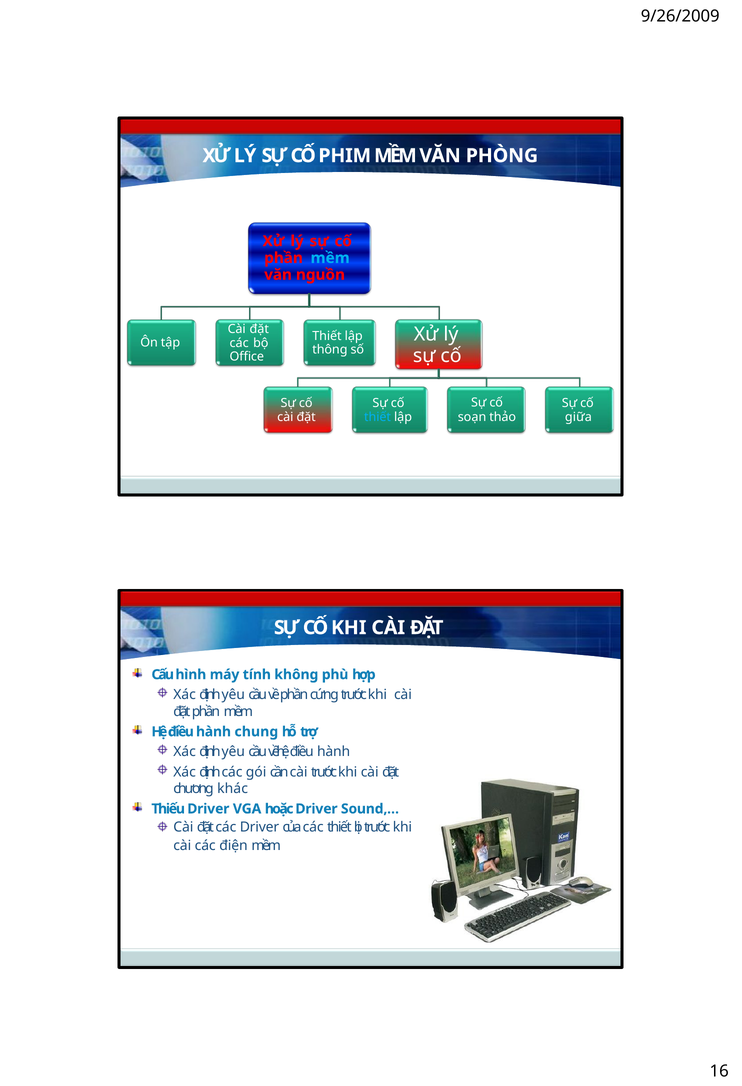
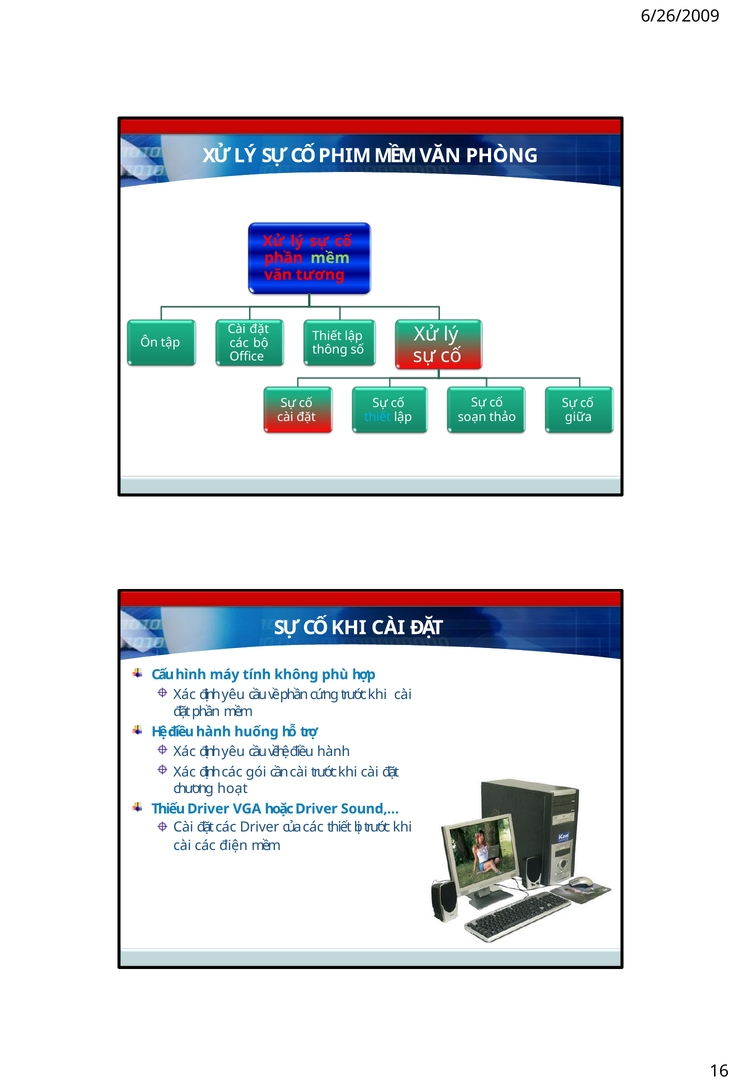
9/26/2009: 9/26/2009 -> 6/26/2009
mềm at (330, 258) colour: light blue -> light green
nguồn: nguồn -> tương
chung: chung -> huống
khác: khác -> hoạt
